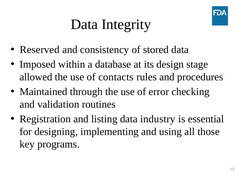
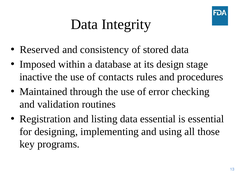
allowed: allowed -> inactive
data industry: industry -> essential
